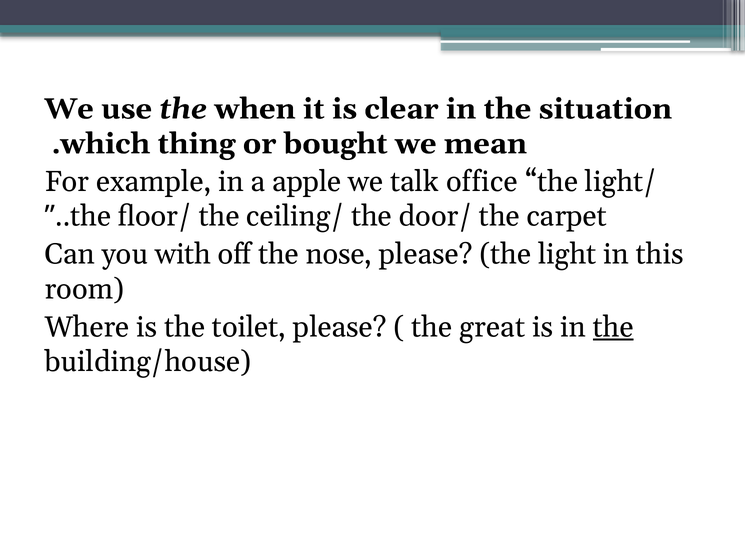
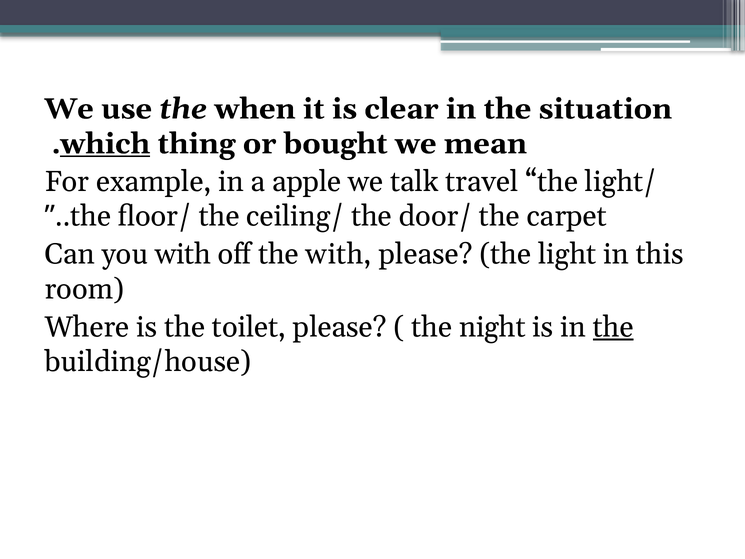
which underline: none -> present
office: office -> travel
the nose: nose -> with
great: great -> night
